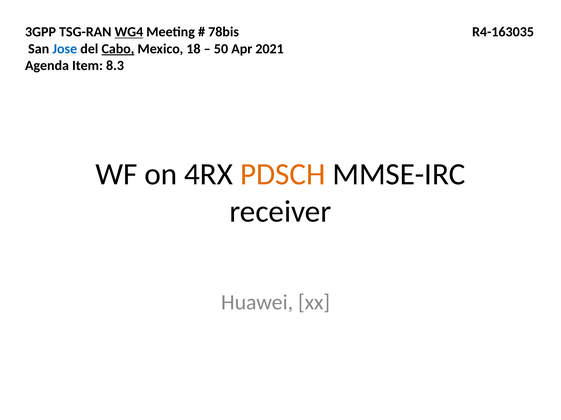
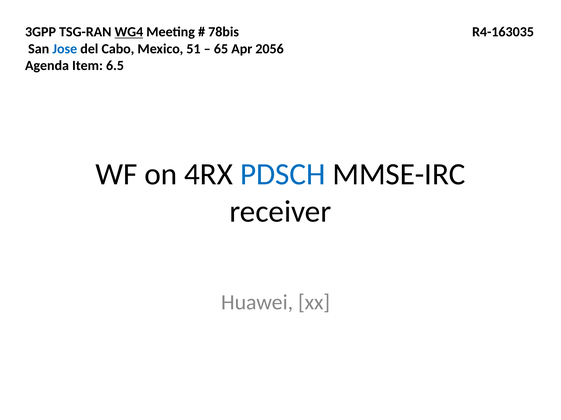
Cabo underline: present -> none
18: 18 -> 51
50: 50 -> 65
2021: 2021 -> 2056
8.3: 8.3 -> 6.5
PDSCH colour: orange -> blue
